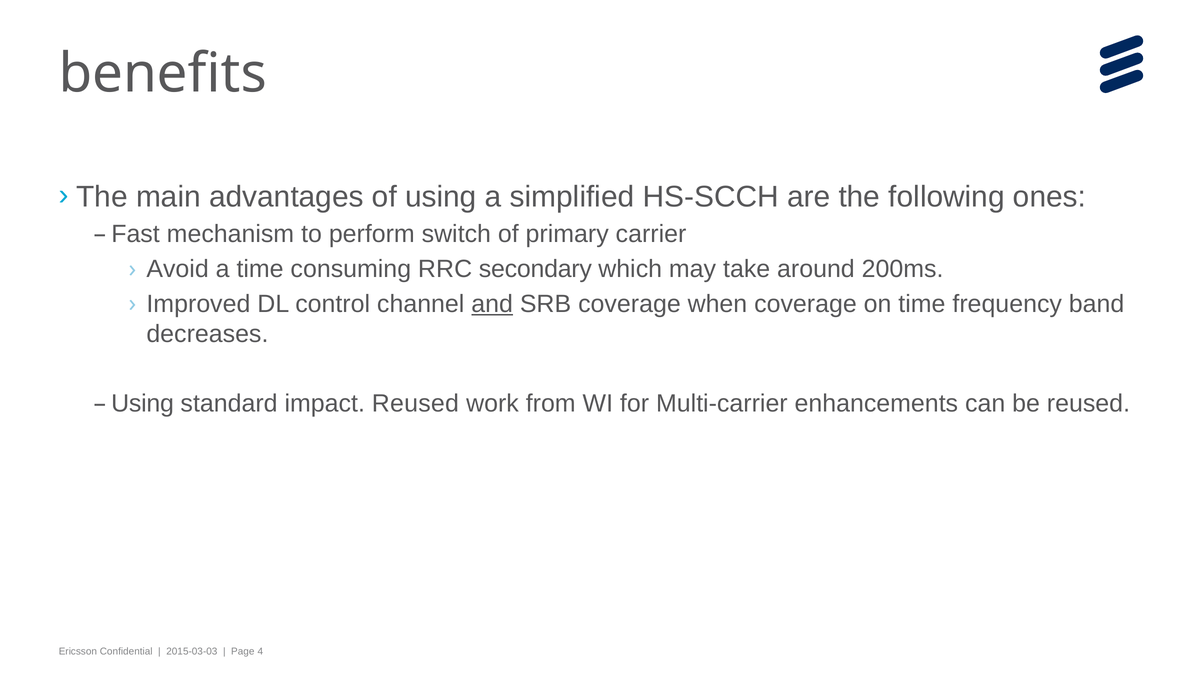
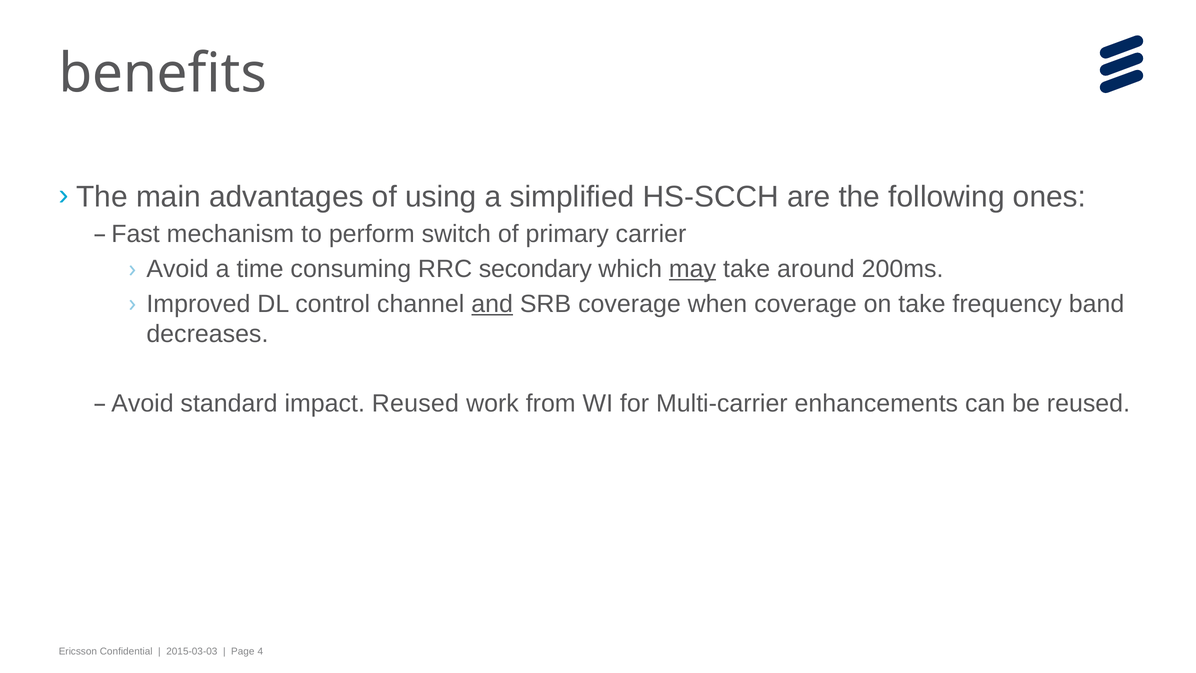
may underline: none -> present
on time: time -> take
Using at (143, 404): Using -> Avoid
